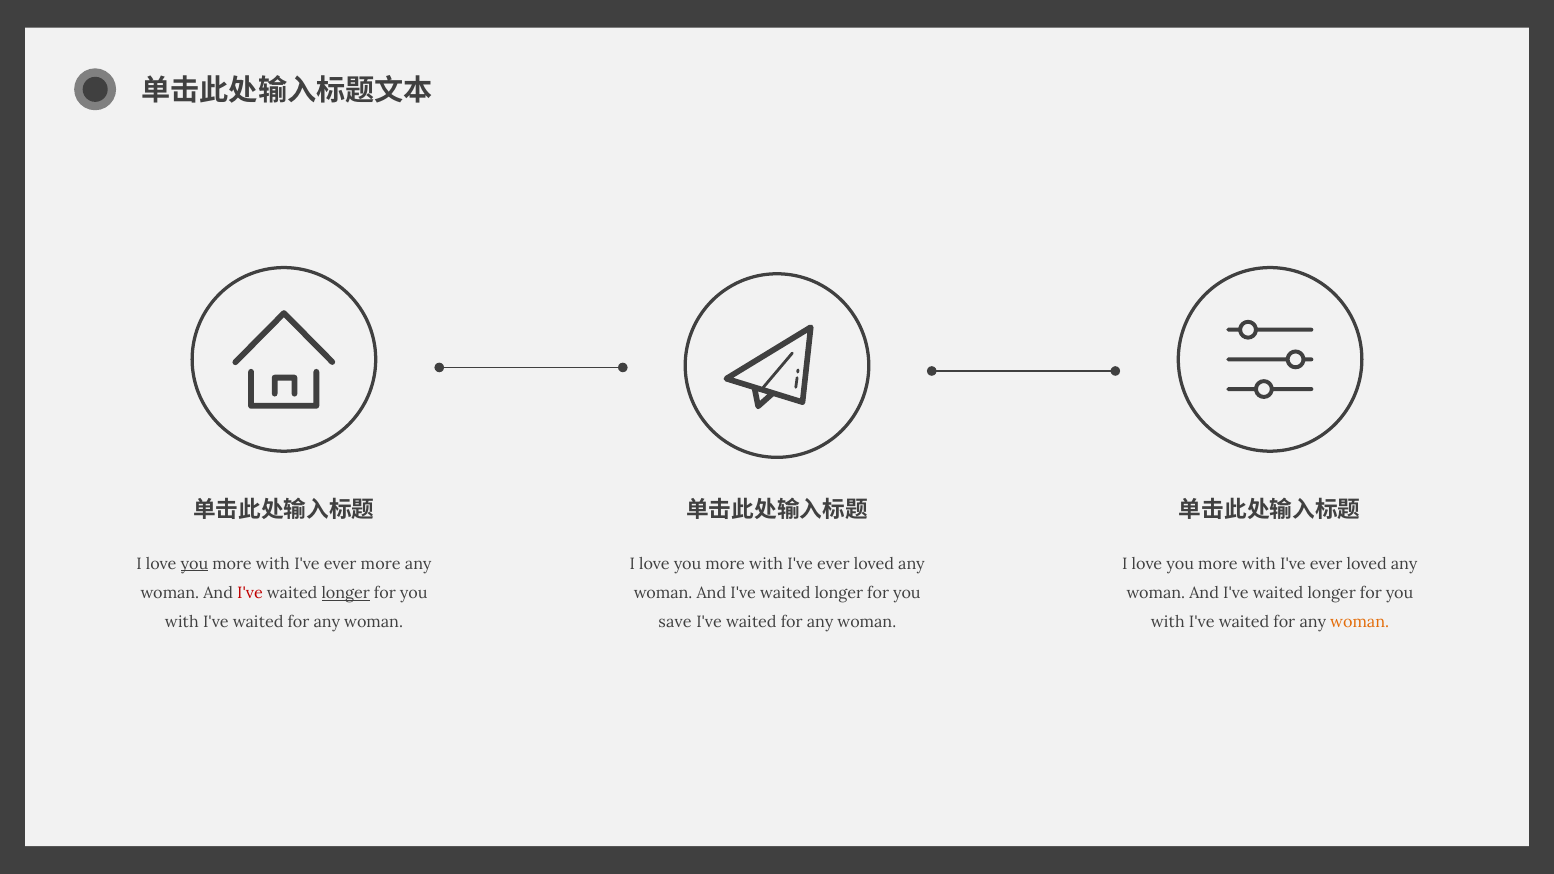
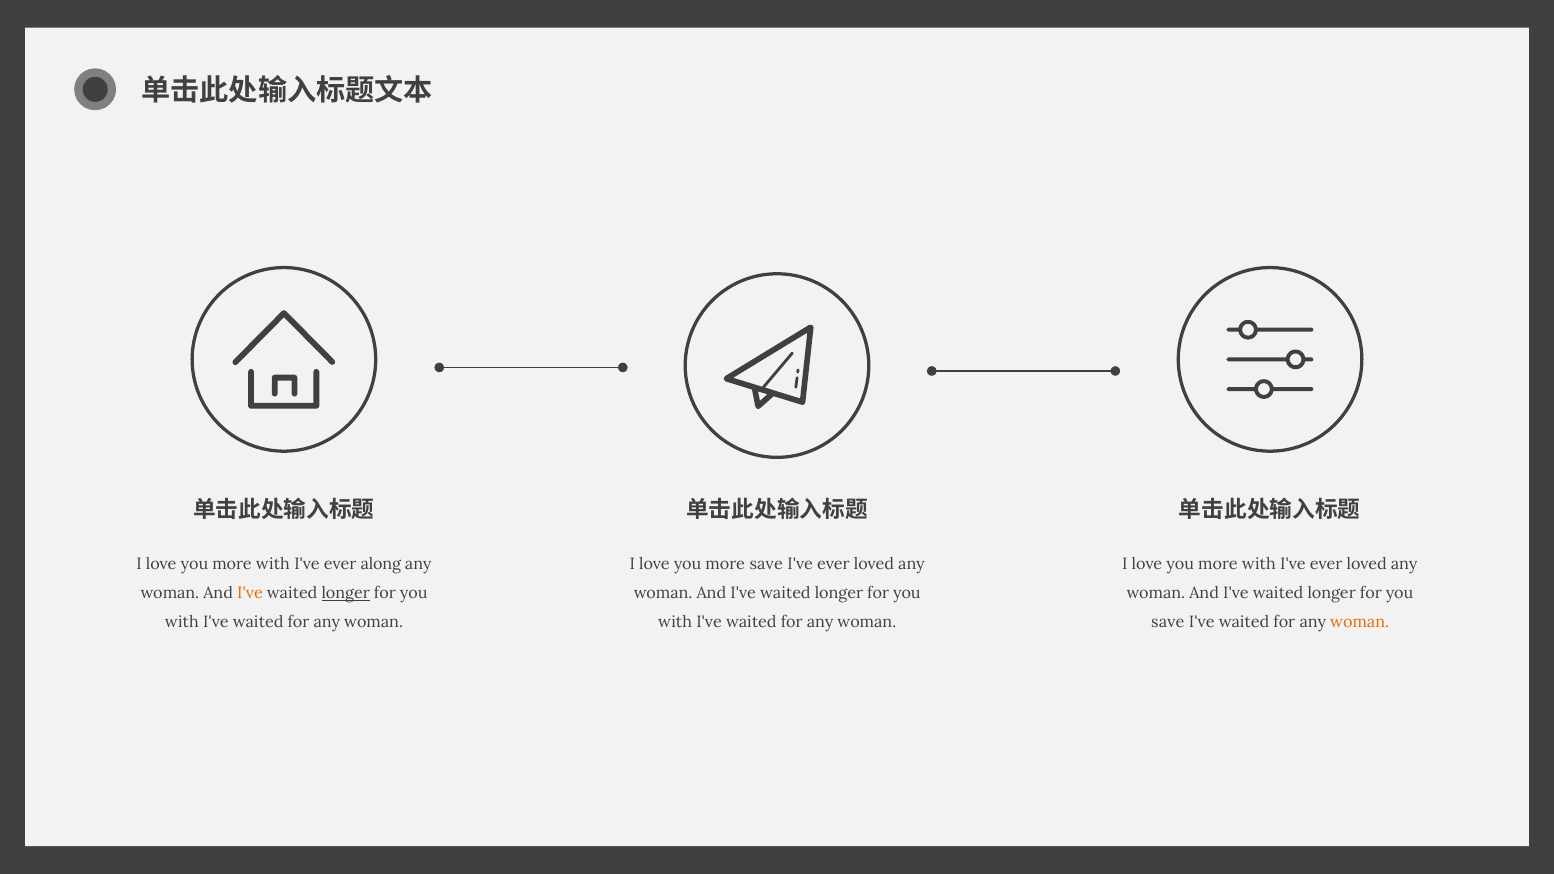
you at (194, 564) underline: present -> none
ever more: more -> along
with at (766, 564): with -> save
I've at (250, 593) colour: red -> orange
save at (675, 622): save -> with
with at (1168, 622): with -> save
